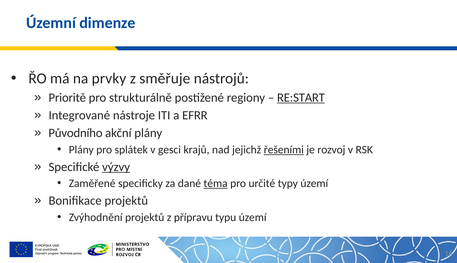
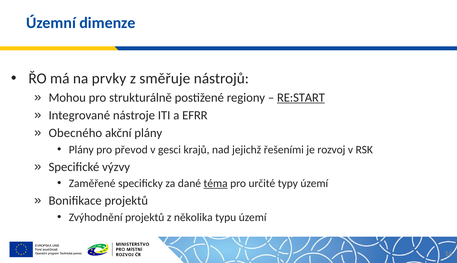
Prioritě: Prioritě -> Mohou
Původního: Původního -> Obecného
splátek: splátek -> převod
řešeními underline: present -> none
výzvy underline: present -> none
přípravu: přípravu -> několika
